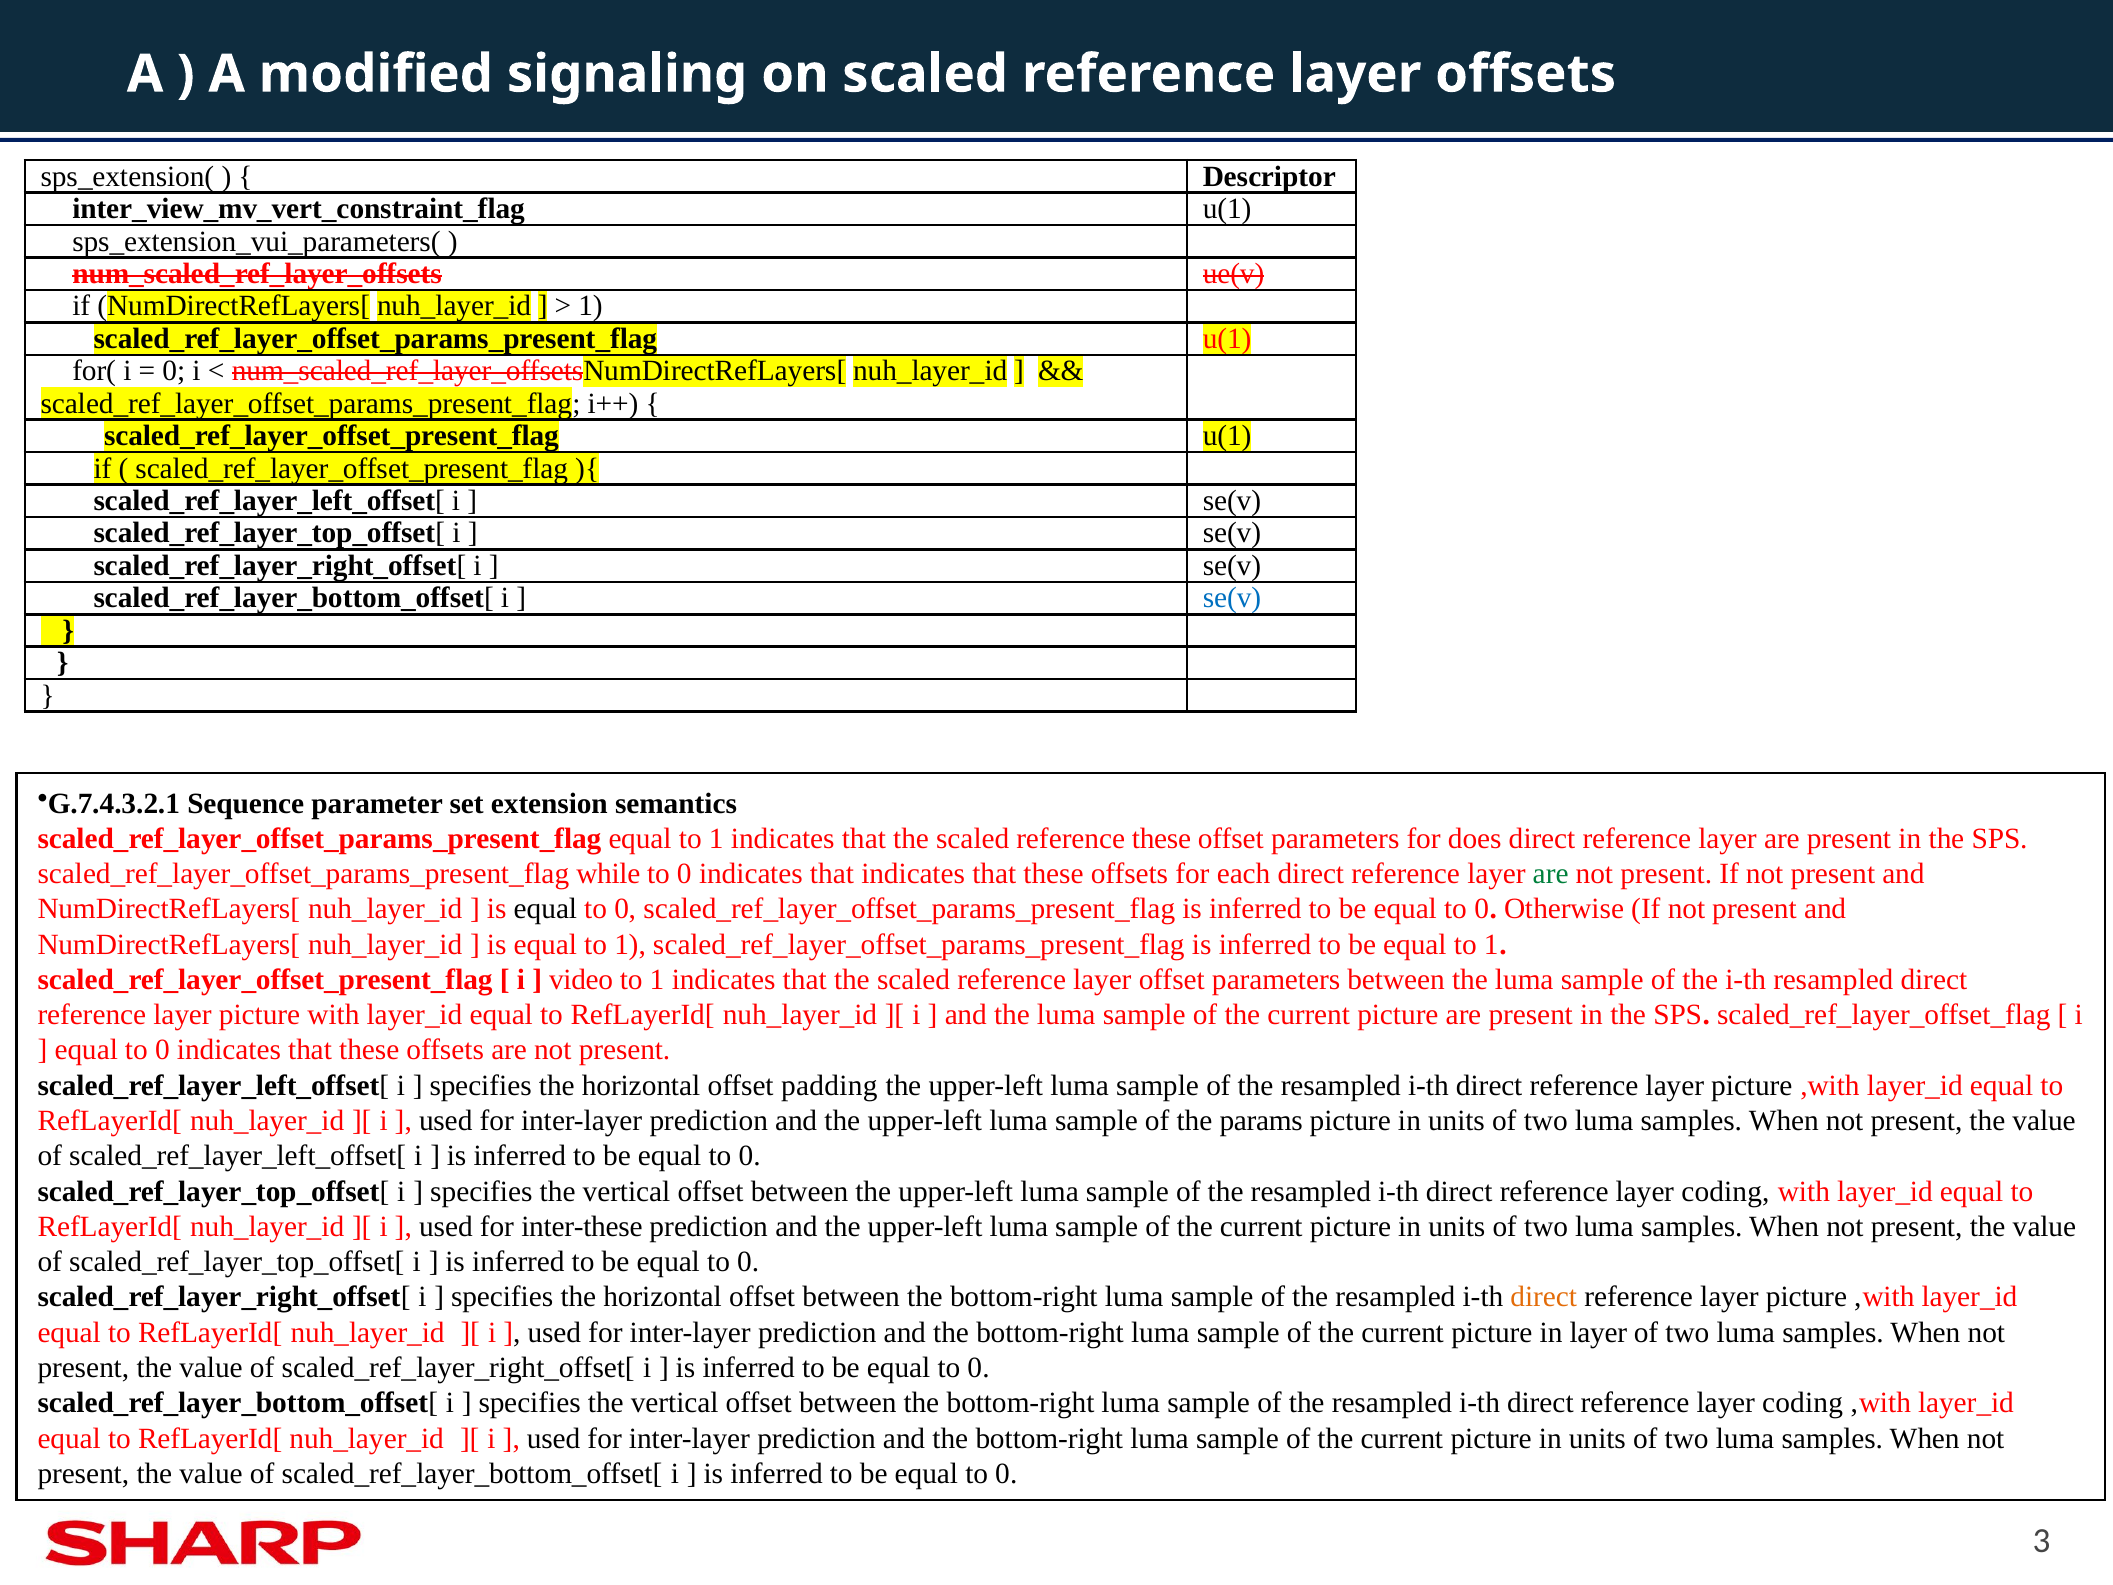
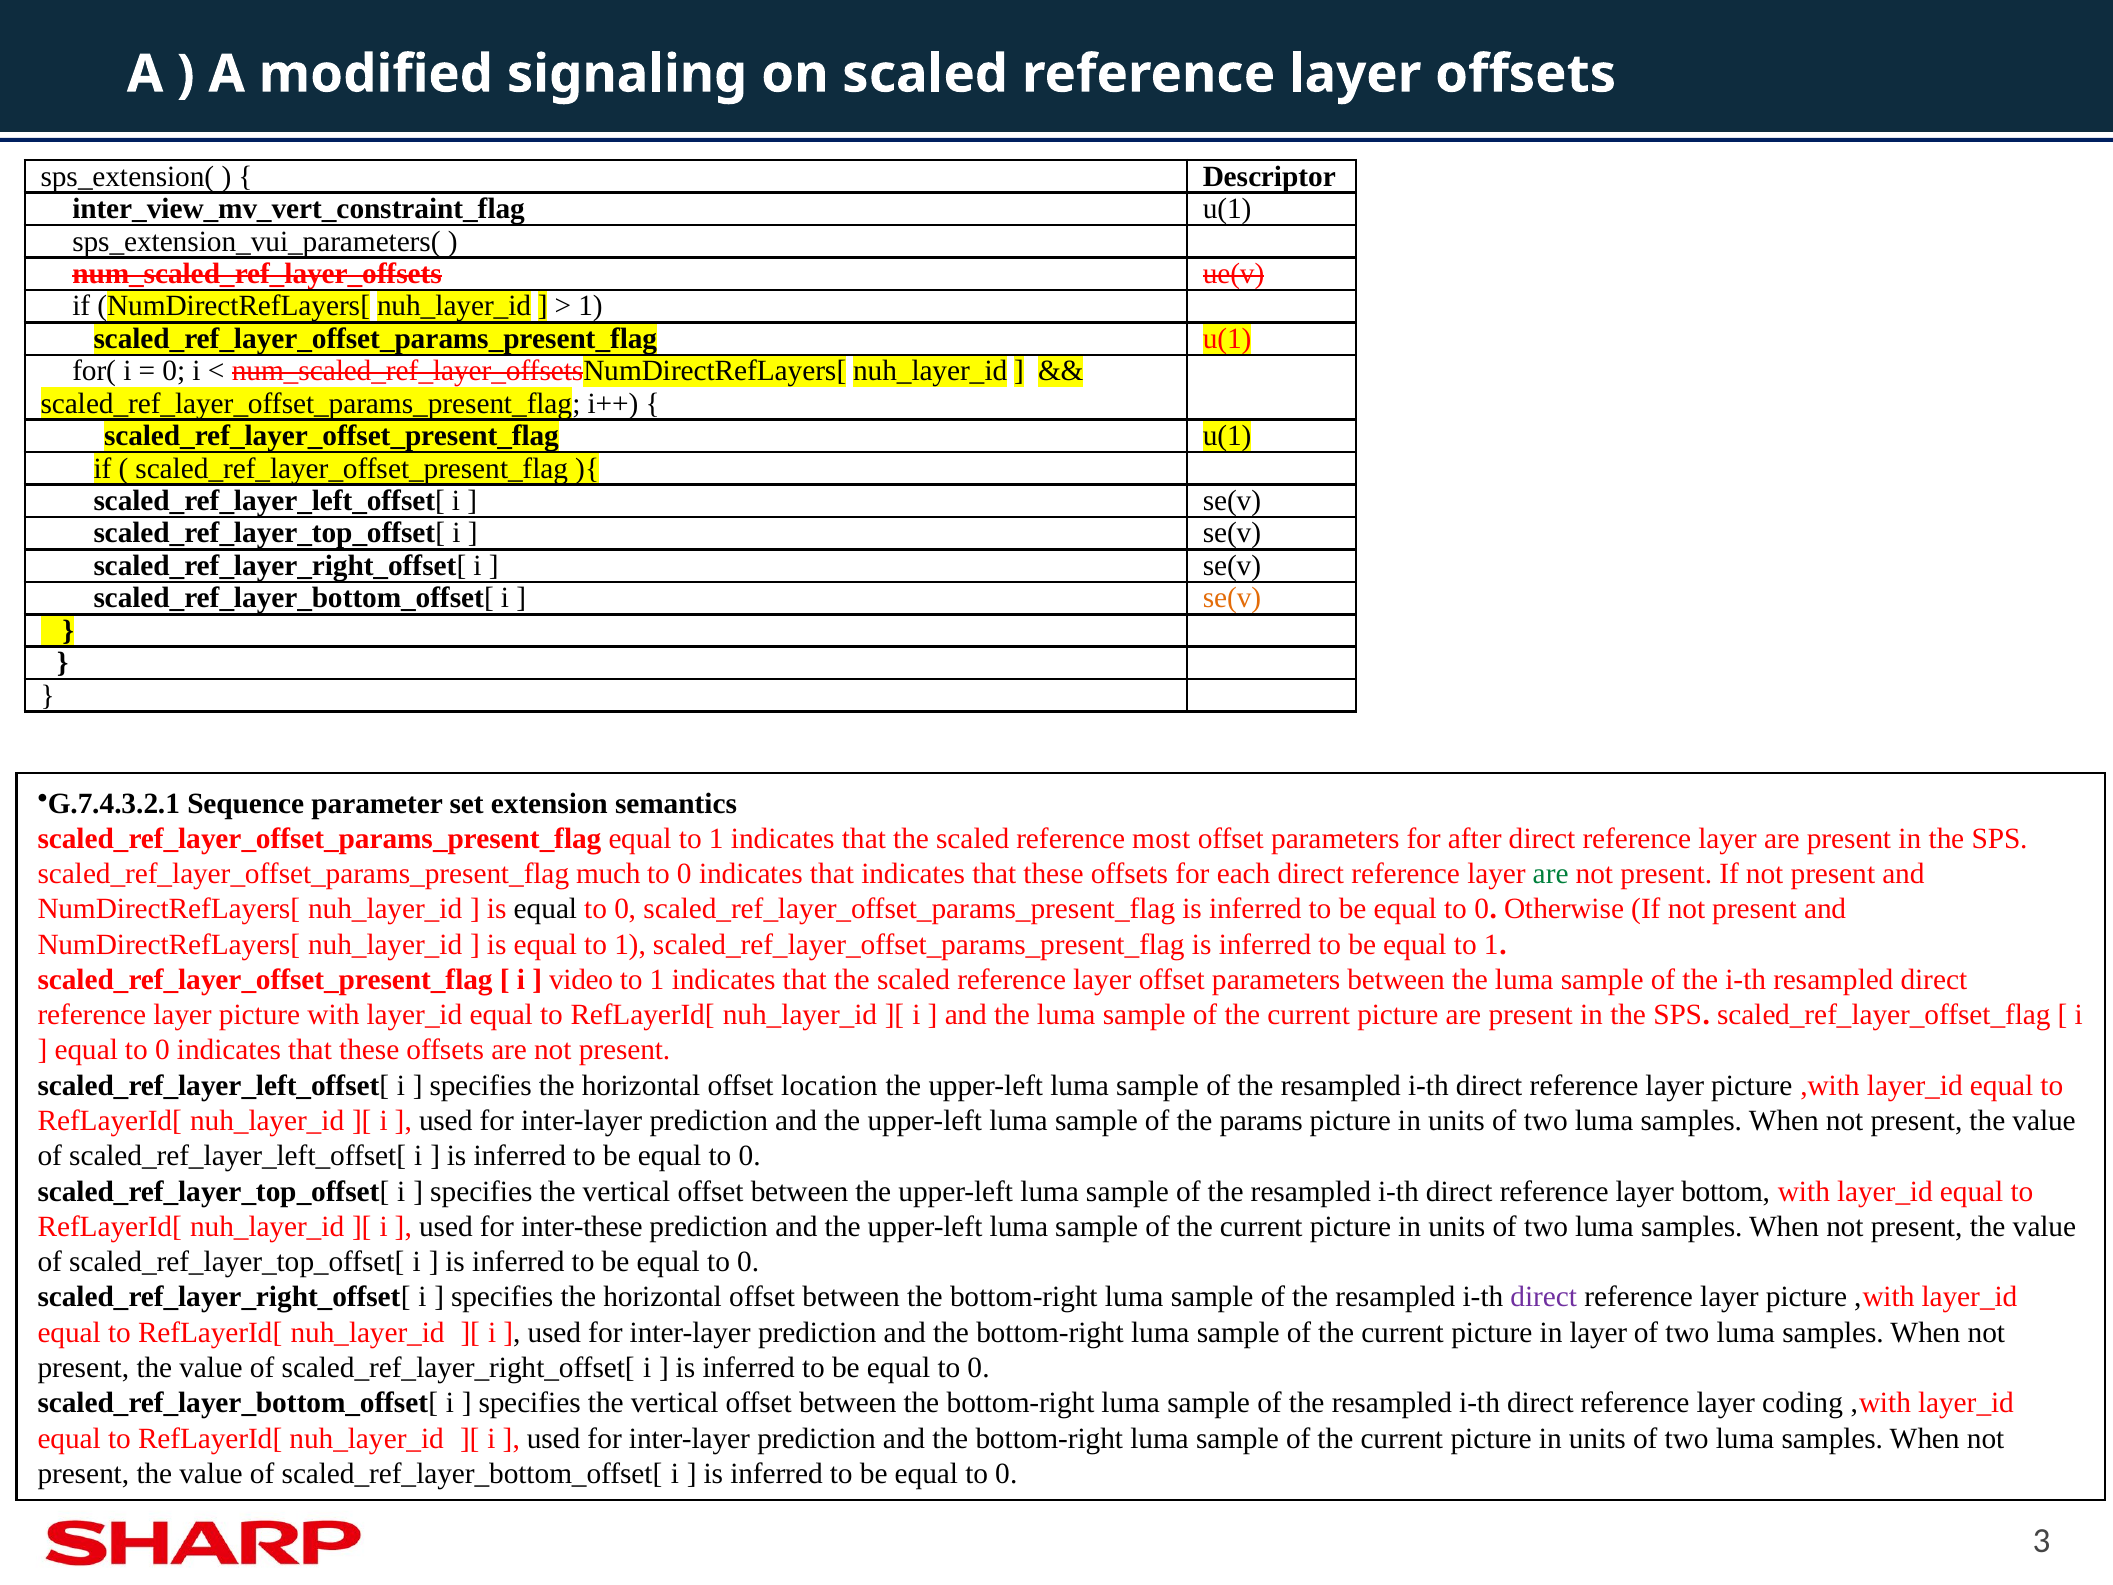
se(v at (1232, 598) colour: blue -> orange
reference these: these -> most
does: does -> after
while: while -> much
padding: padding -> location
coding at (1725, 1191): coding -> bottom
direct at (1544, 1297) colour: orange -> purple
